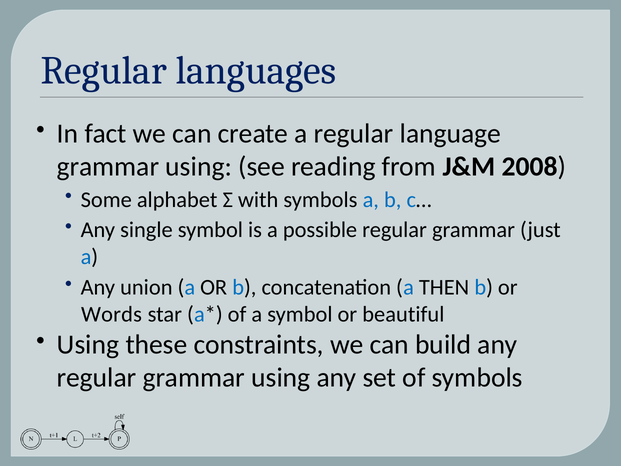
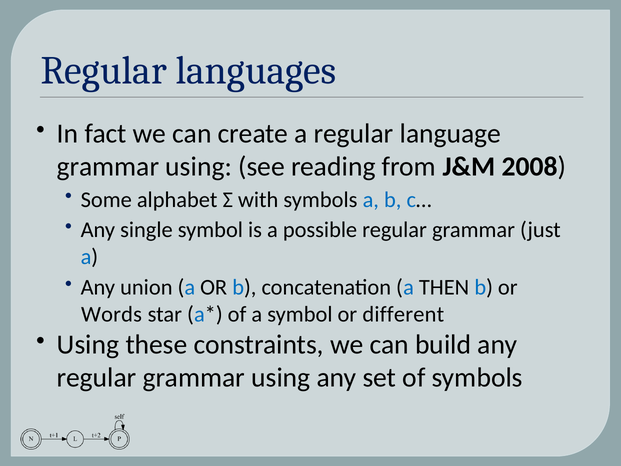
beautiful: beautiful -> different
